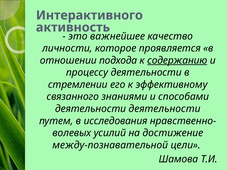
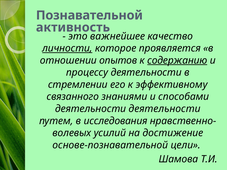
Интерактивного: Интерактивного -> Познавательной
личности underline: none -> present
подхода: подхода -> опытов
между-познавательной: между-познавательной -> основе-познавательной
